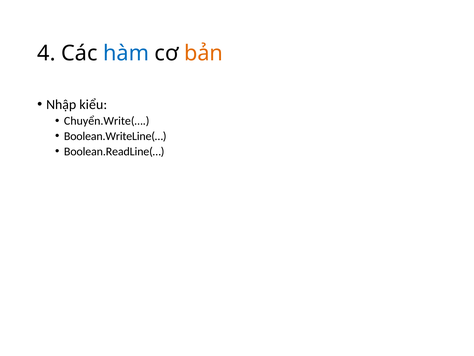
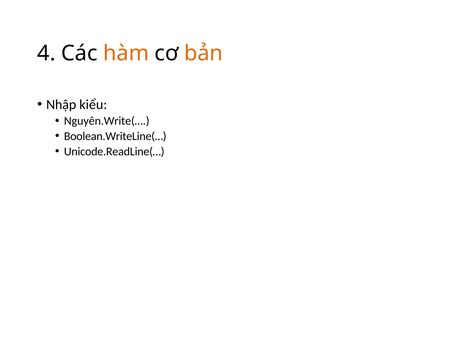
hàm colour: blue -> orange
Chuyển.Write(…: Chuyển.Write(… -> Nguyên.Write(…
Boolean.ReadLine(…: Boolean.ReadLine(… -> Unicode.ReadLine(…
